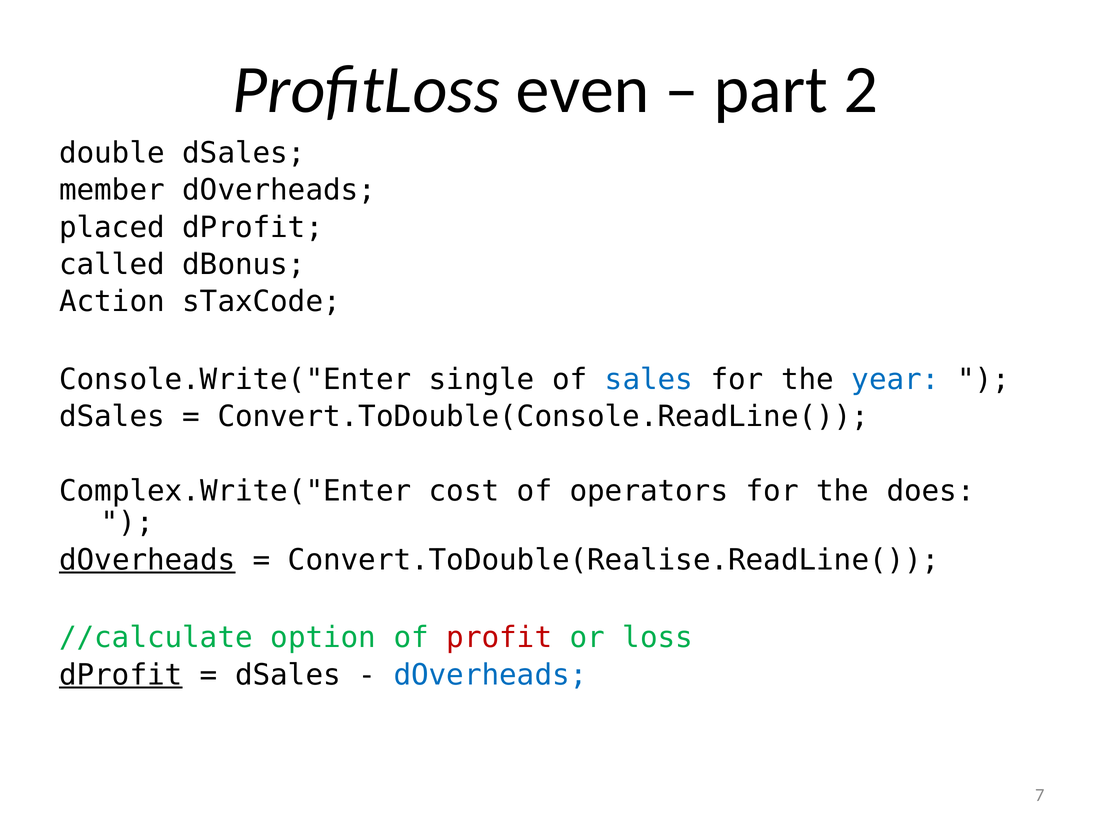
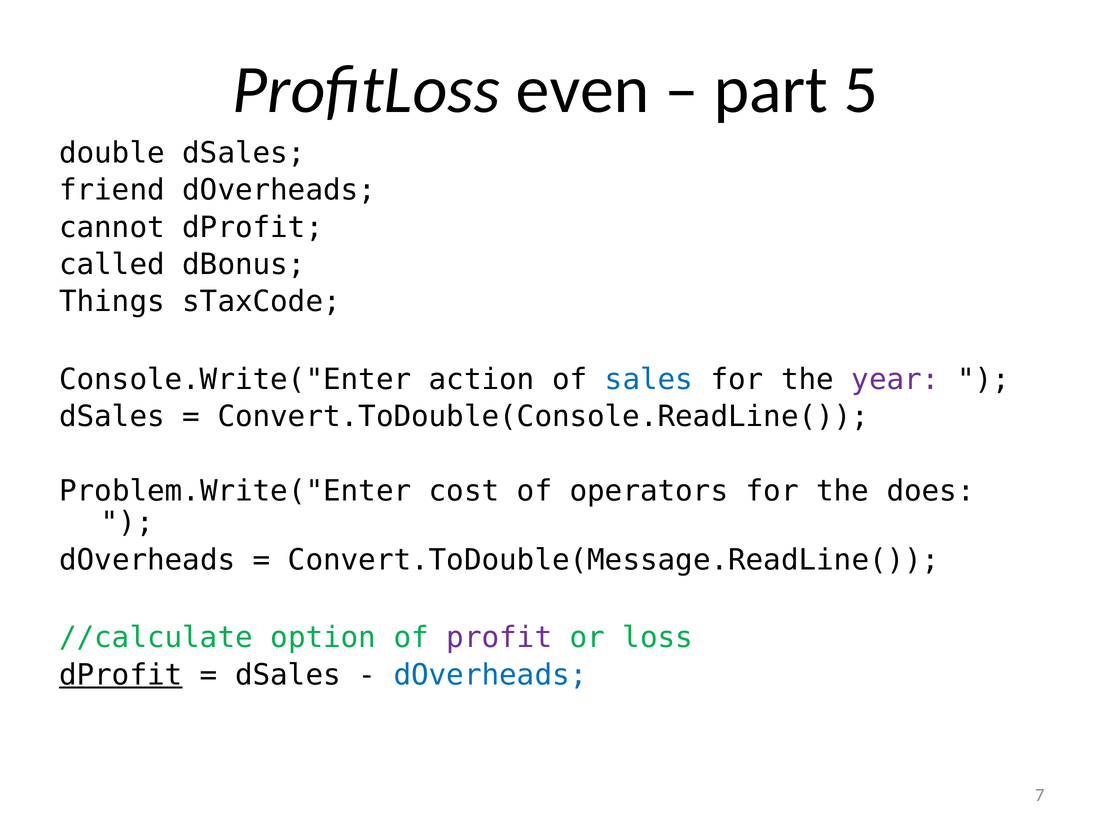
2: 2 -> 5
member: member -> friend
placed: placed -> cannot
Action: Action -> Things
single: single -> action
year colour: blue -> purple
Complex.Write("Enter: Complex.Write("Enter -> Problem.Write("Enter
dOverheads at (147, 560) underline: present -> none
Convert.ToDouble(Realise.ReadLine(: Convert.ToDouble(Realise.ReadLine( -> Convert.ToDouble(Message.ReadLine(
profit colour: red -> purple
